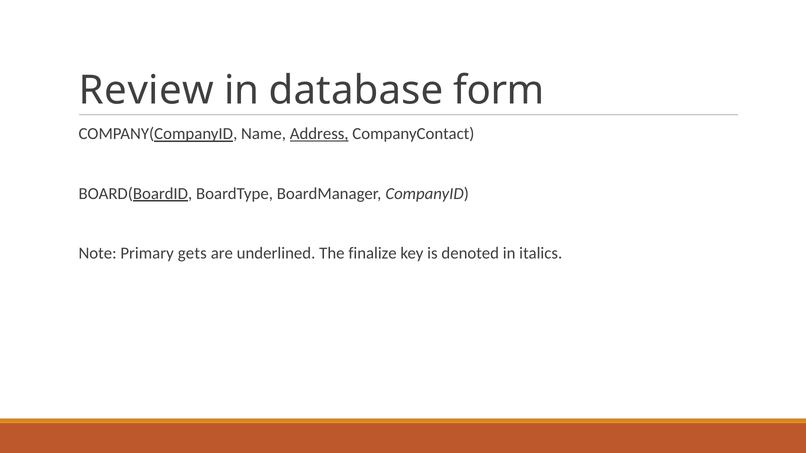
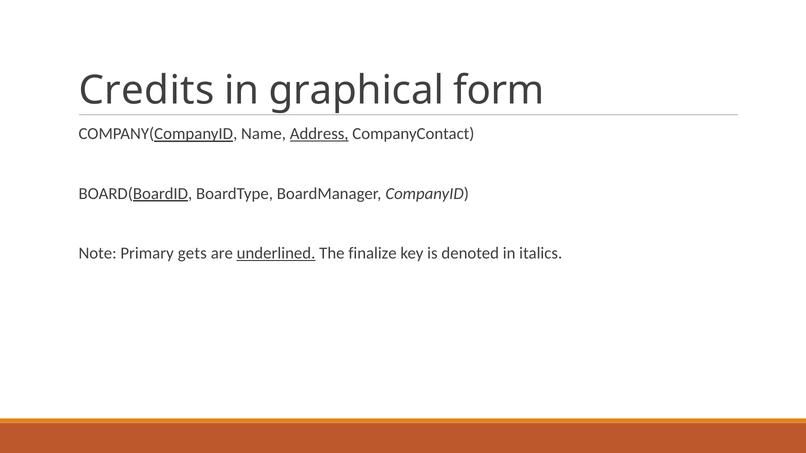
Review: Review -> Credits
database: database -> graphical
underlined underline: none -> present
